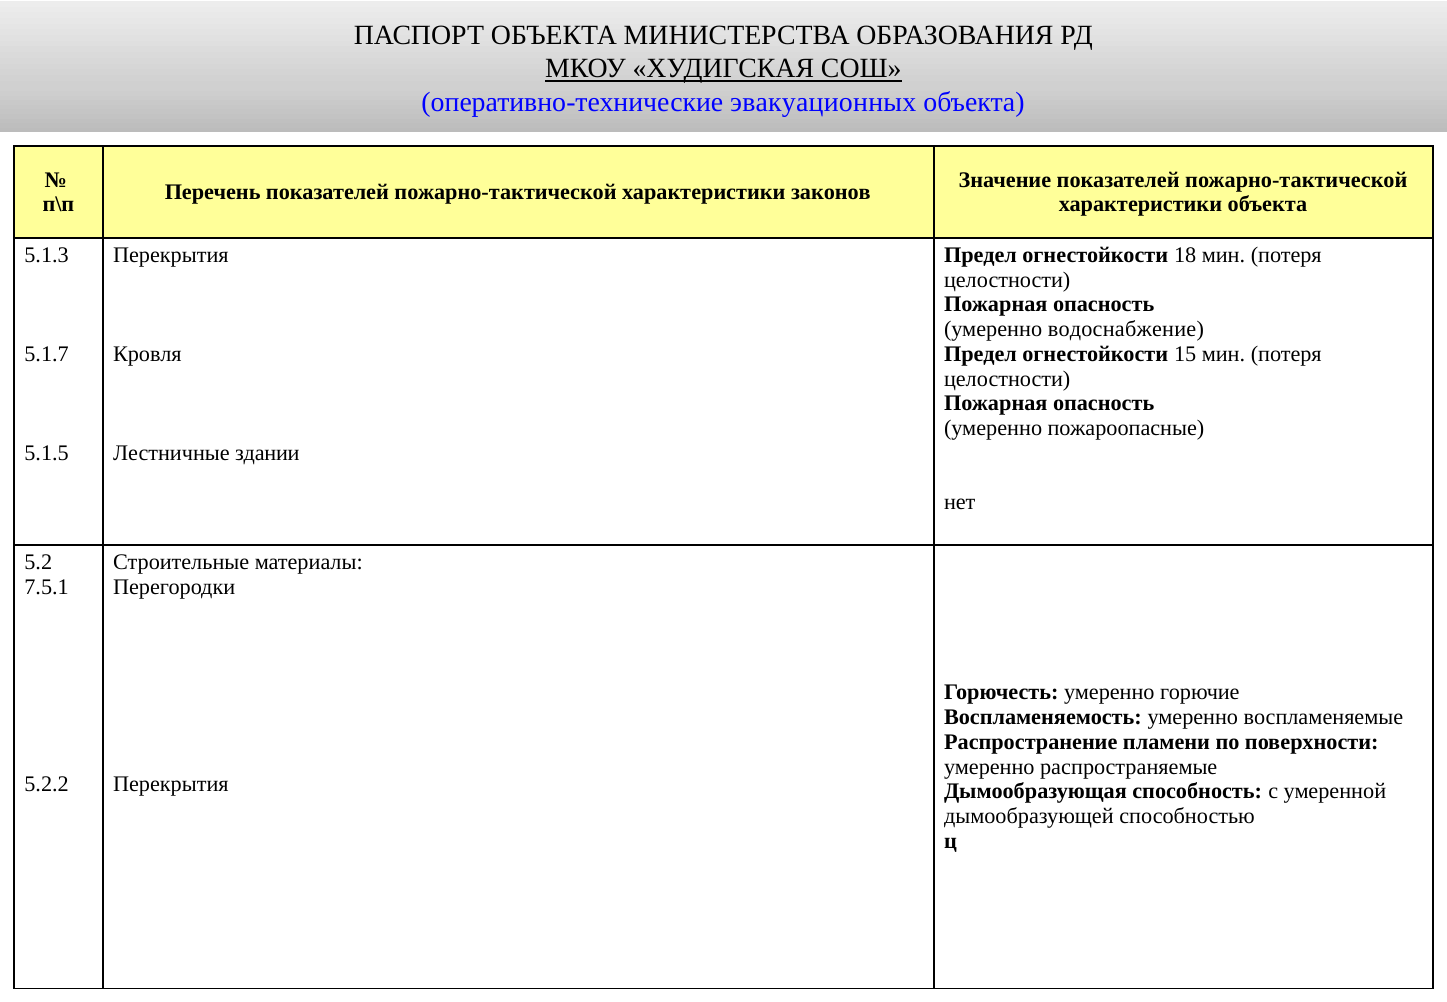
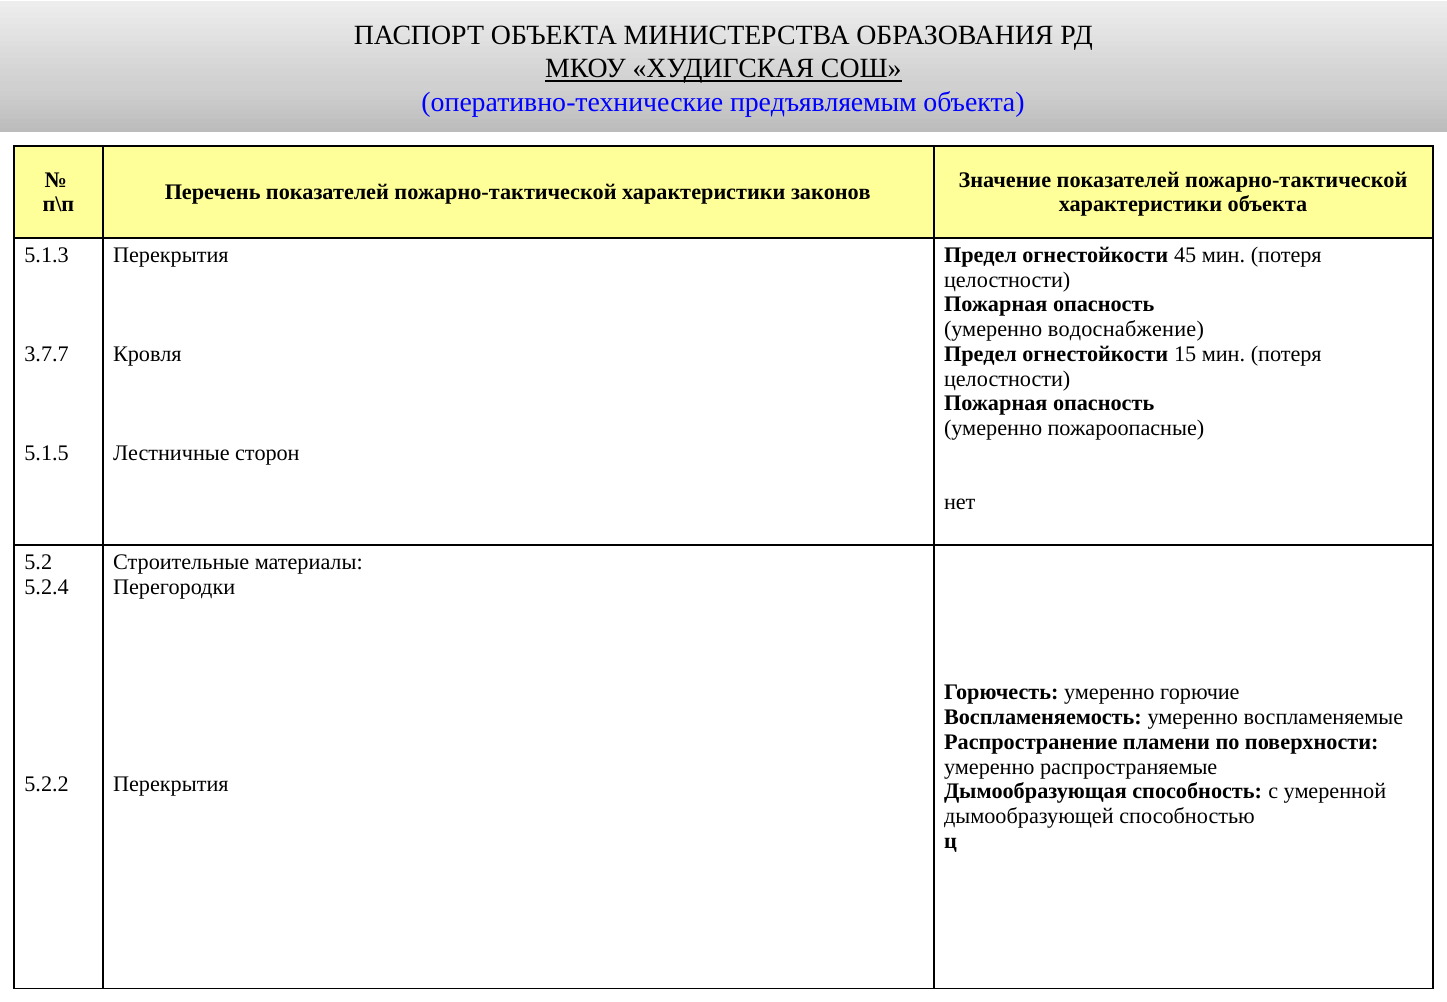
эвакуационных: эвакуационных -> предъявляемым
18: 18 -> 45
5.1.7: 5.1.7 -> 3.7.7
здании: здании -> сторон
7.5.1: 7.5.1 -> 5.2.4
